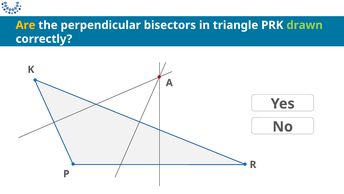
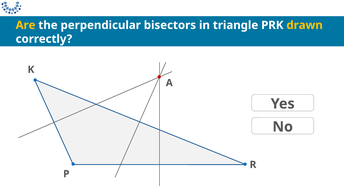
drawn colour: light green -> yellow
